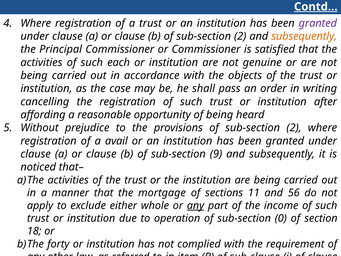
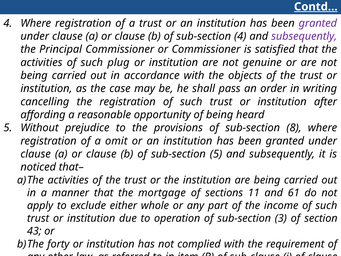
b of sub-section 2: 2 -> 4
subsequently at (304, 36) colour: orange -> purple
each: each -> plug
provisions of sub-section 2: 2 -> 8
avail: avail -> omit
sub-section 9: 9 -> 5
56: 56 -> 61
any at (196, 205) underline: present -> none
0: 0 -> 3
18: 18 -> 43
